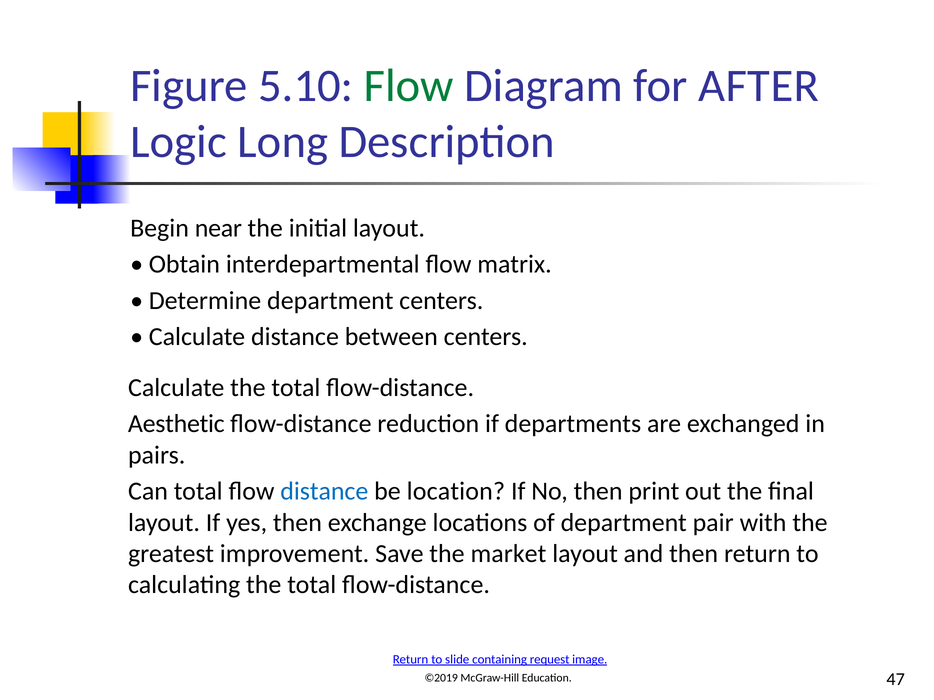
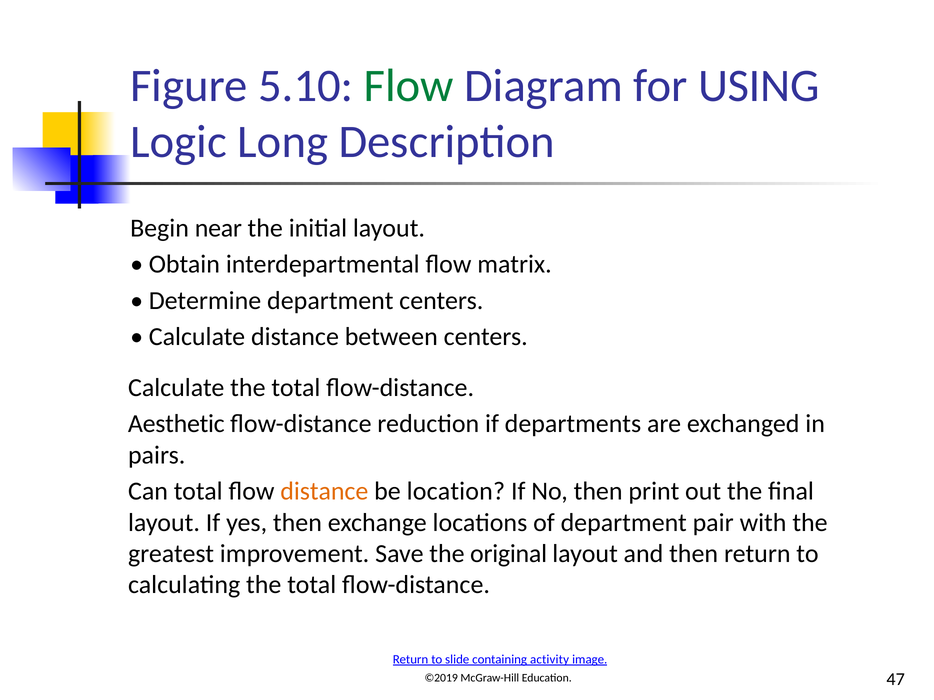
AFTER: AFTER -> USING
distance at (324, 492) colour: blue -> orange
market: market -> original
request: request -> activity
